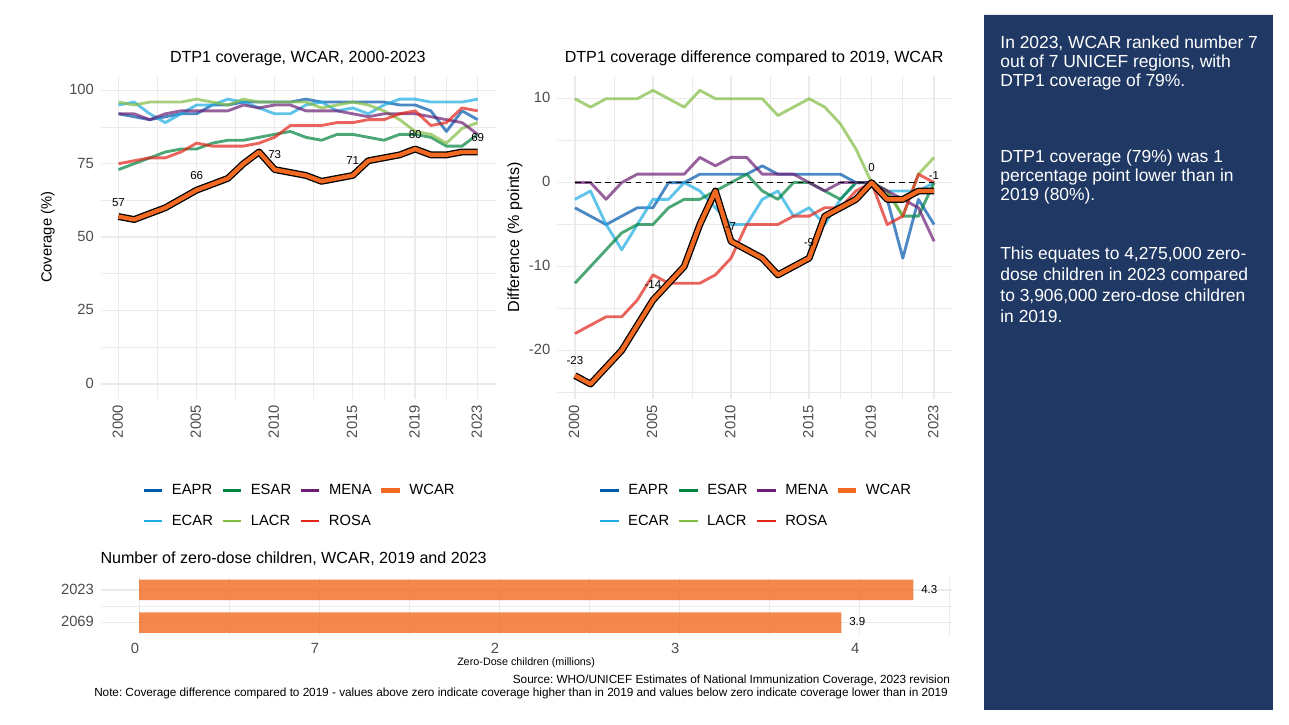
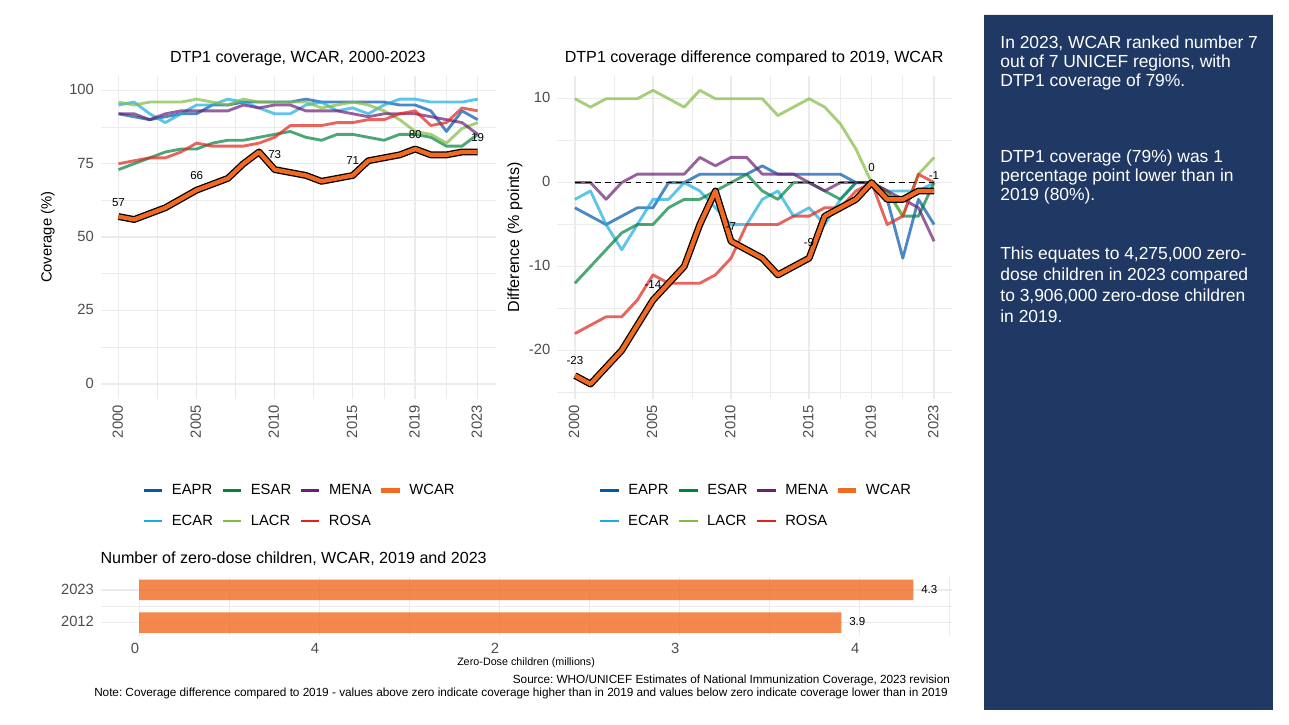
69: 69 -> 19
2069: 2069 -> 2012
0 7: 7 -> 4
